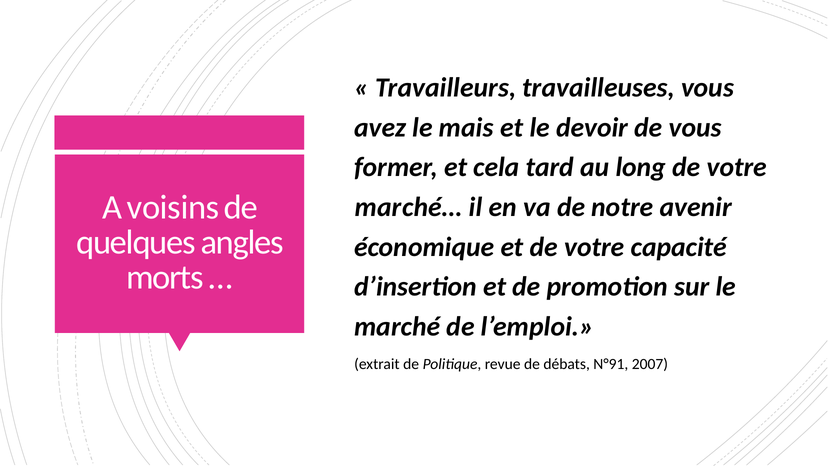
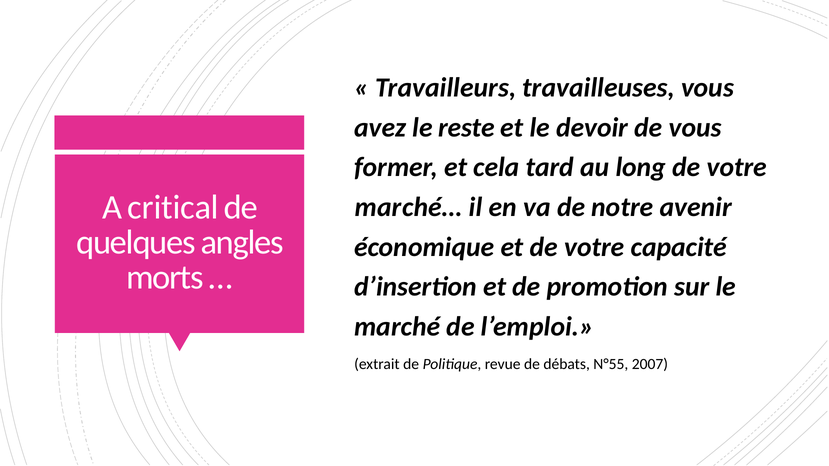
mais: mais -> reste
voisins: voisins -> critical
N°91: N°91 -> N°55
